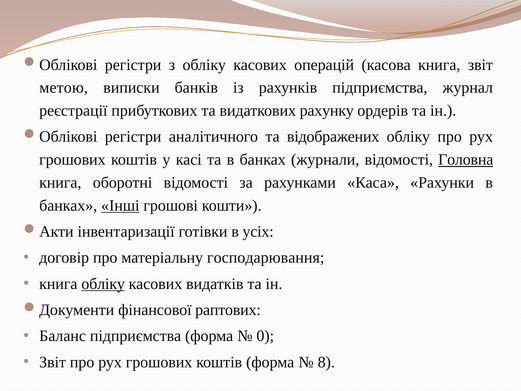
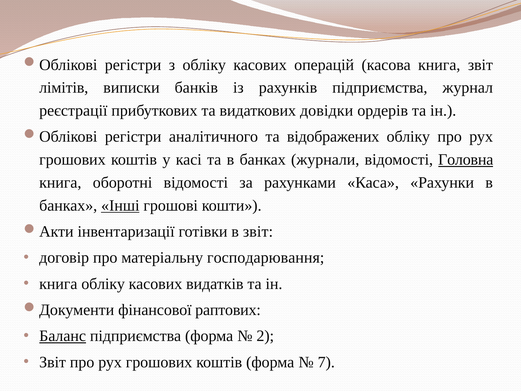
метою: метою -> лімітів
рахунку: рахунку -> довідки
в усіх: усіх -> звіт
обліку at (103, 284) underline: present -> none
Баланс underline: none -> present
0: 0 -> 2
8: 8 -> 7
